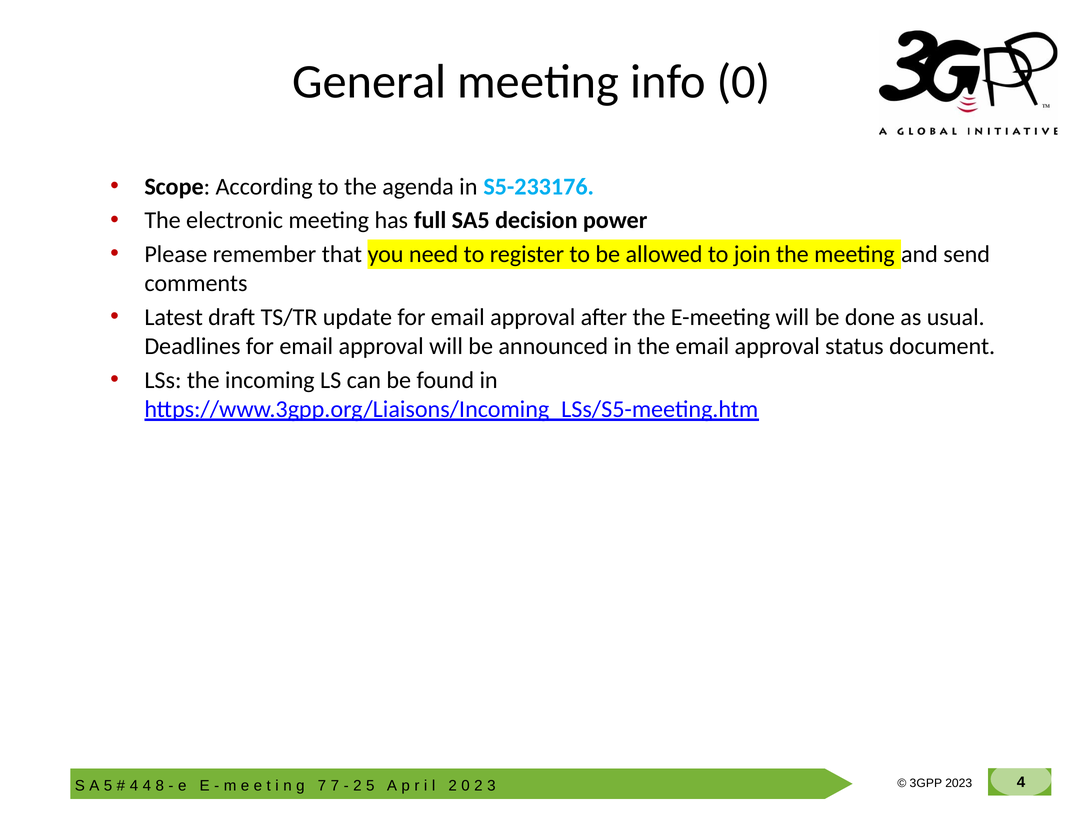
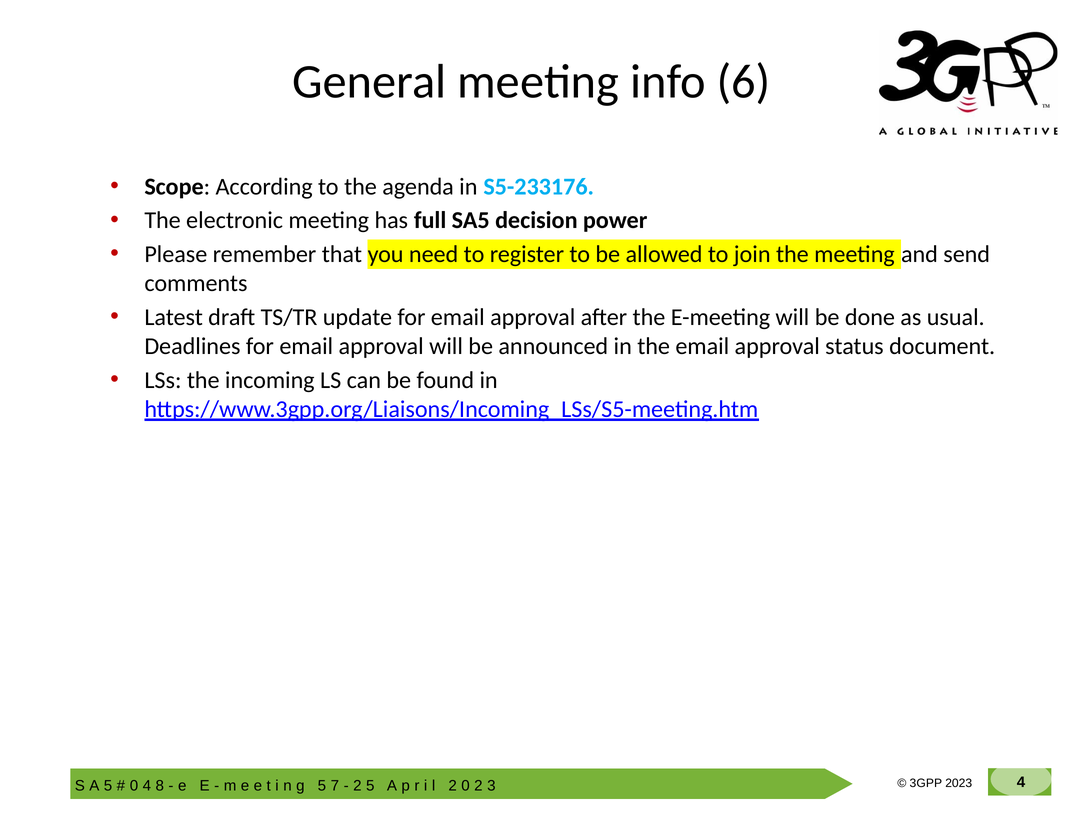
info 0: 0 -> 6
4 at (134, 785): 4 -> 0
7 at (322, 785): 7 -> 5
